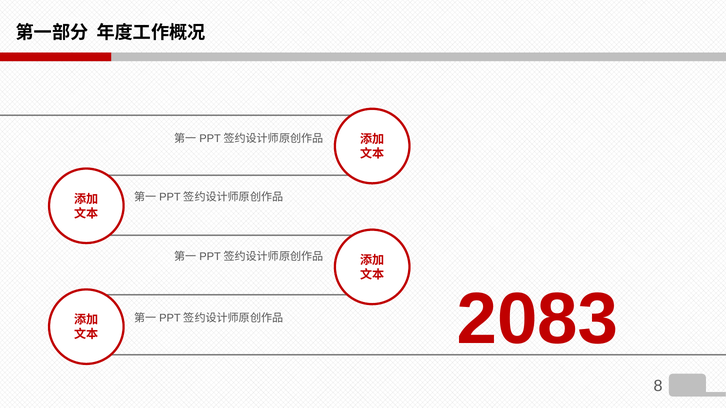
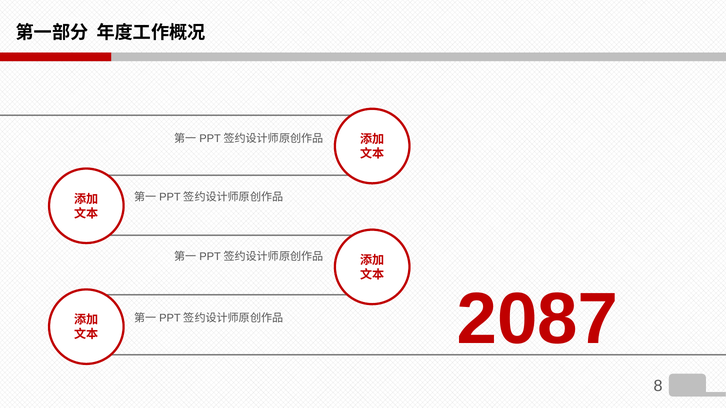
2083: 2083 -> 2087
